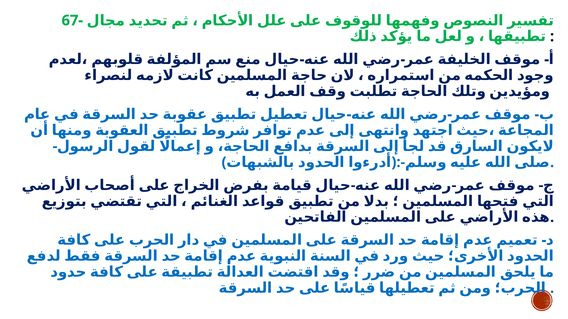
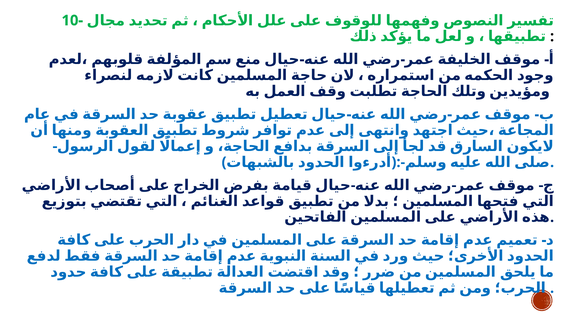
67-: 67- -> 10-
